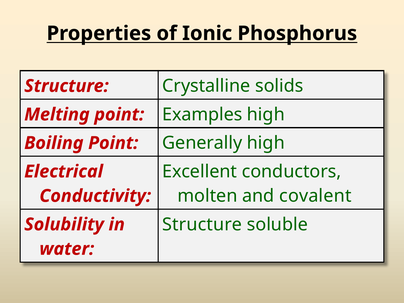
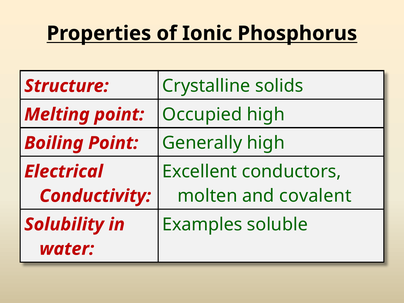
Examples: Examples -> Occupied
Structure at (202, 224): Structure -> Examples
